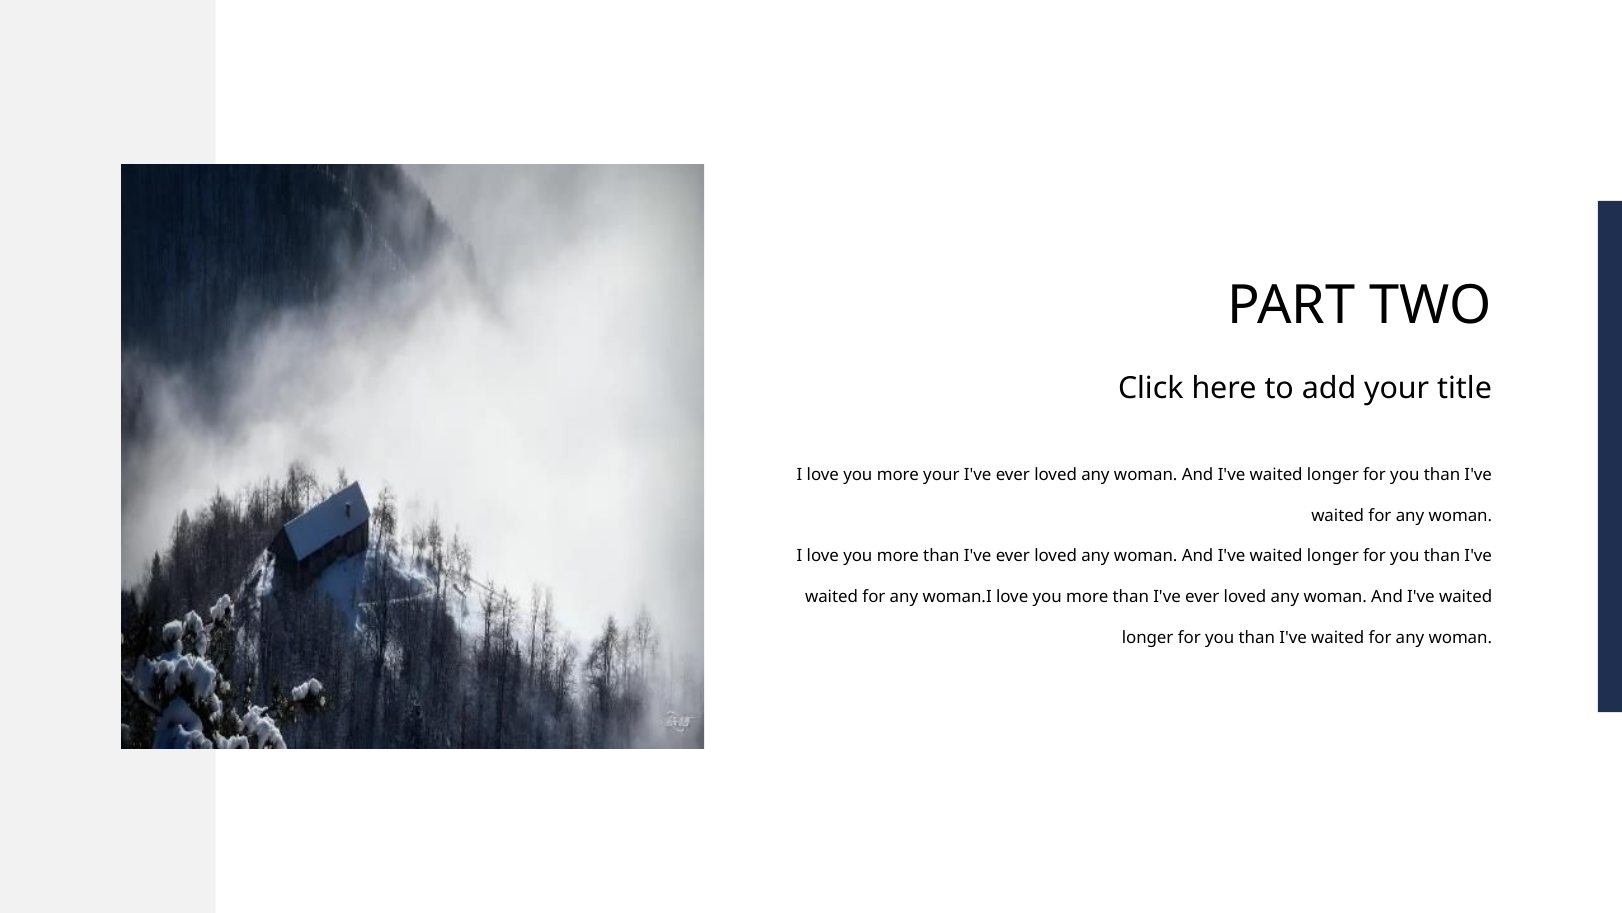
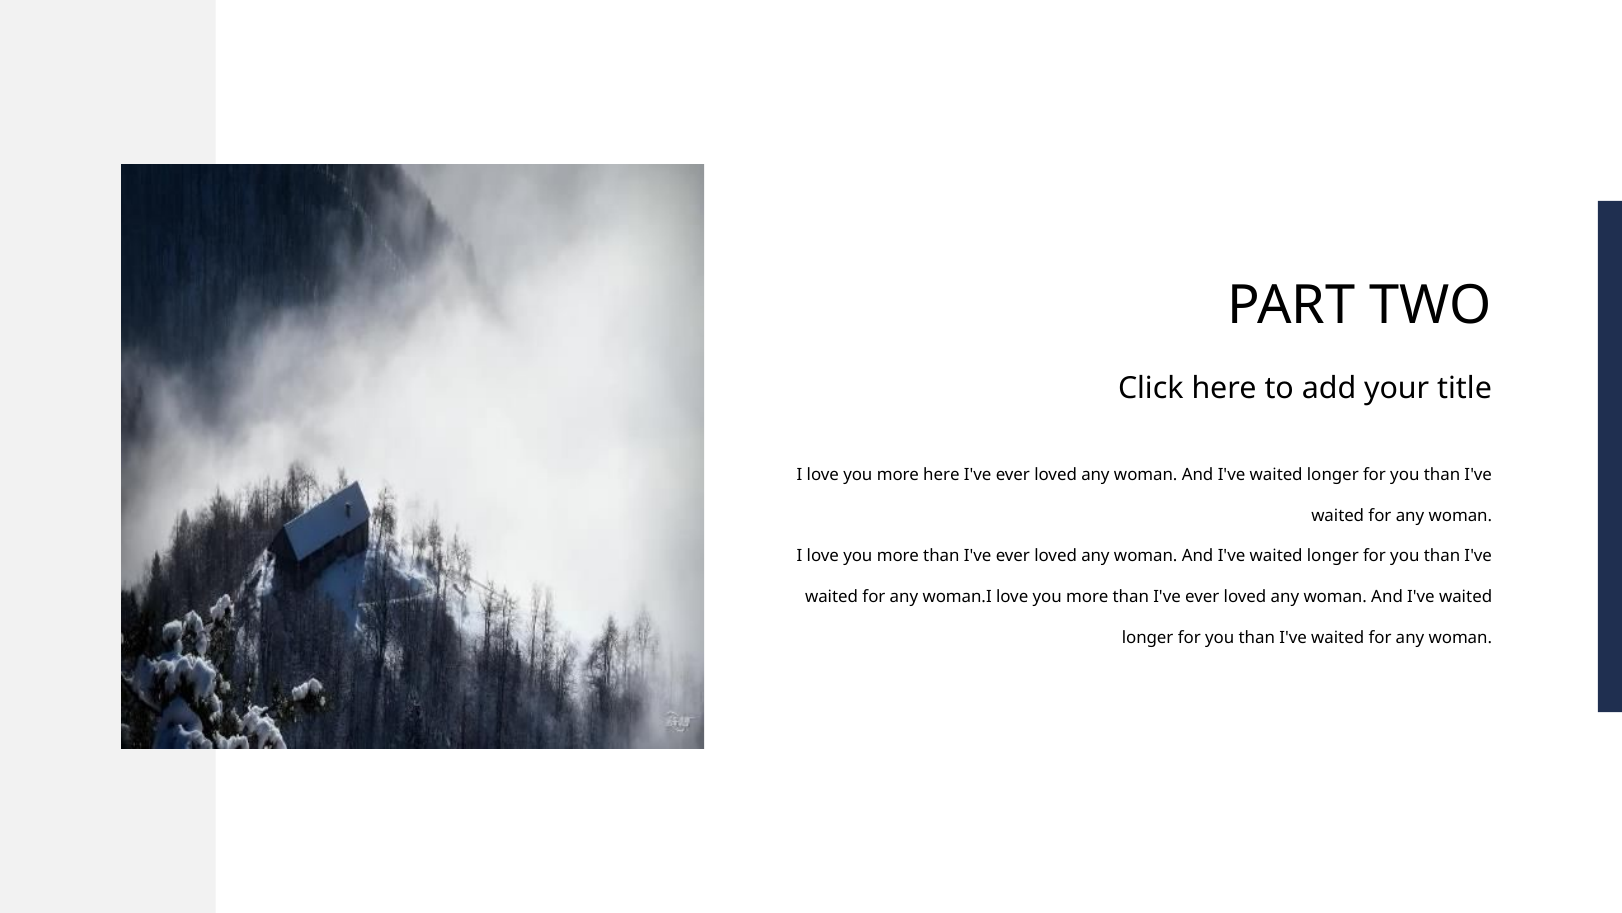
more your: your -> here
